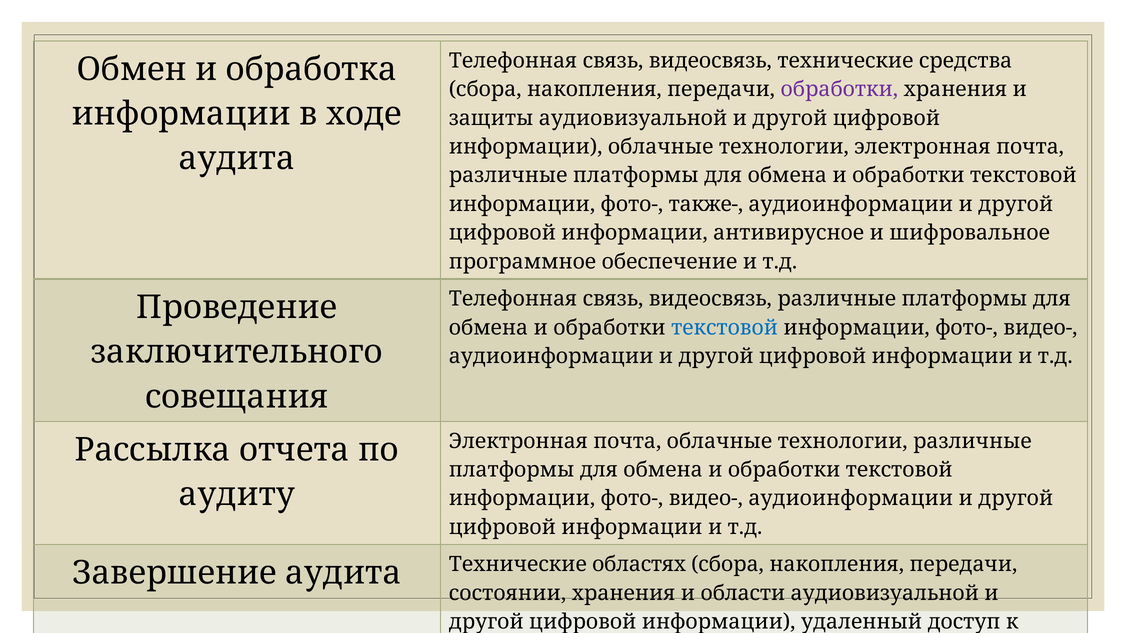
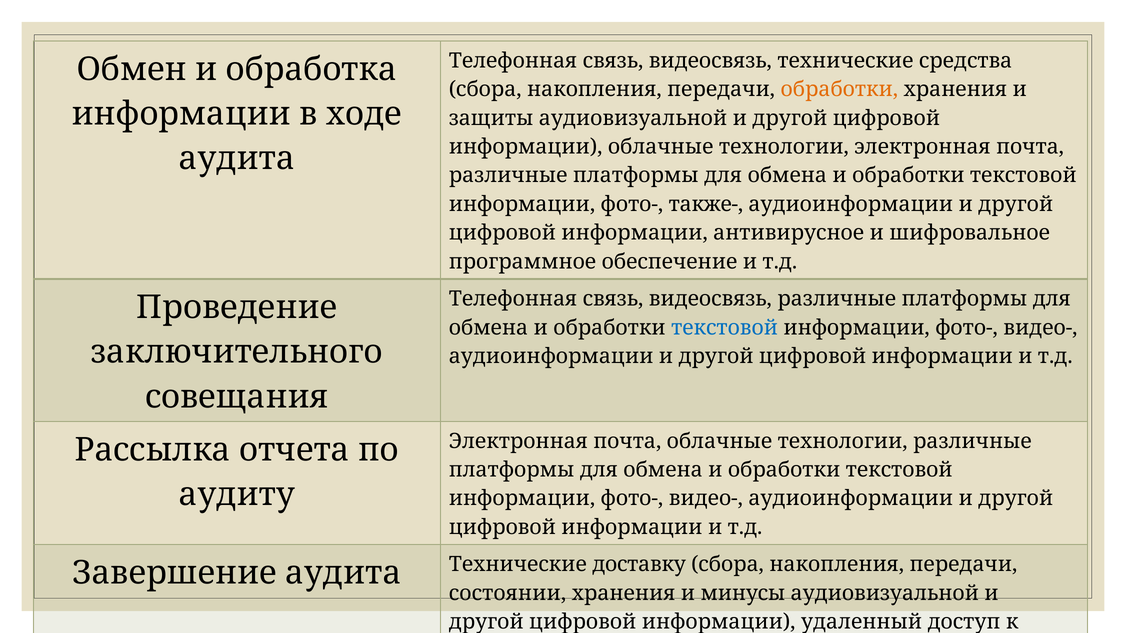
обработки at (839, 89) colour: purple -> orange
областях: областях -> доставку
области: области -> минусы
